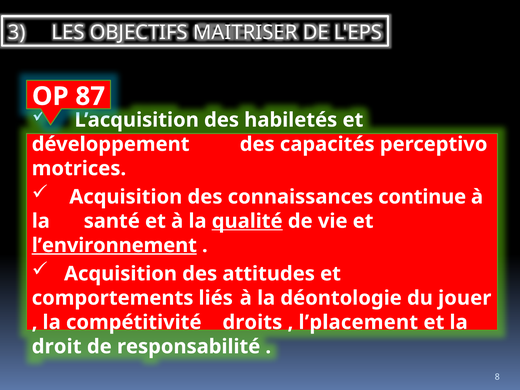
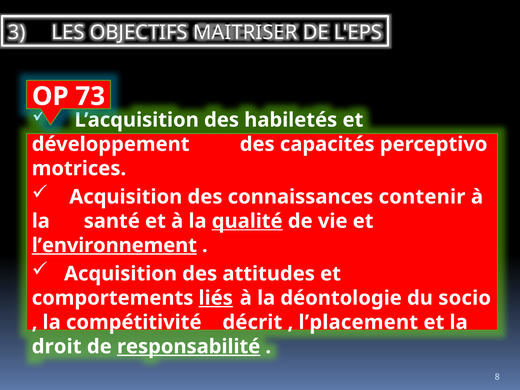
87: 87 -> 73
continue: continue -> contenir
liés underline: none -> present
jouer: jouer -> socio
droits: droits -> décrit
responsabilité underline: none -> present
